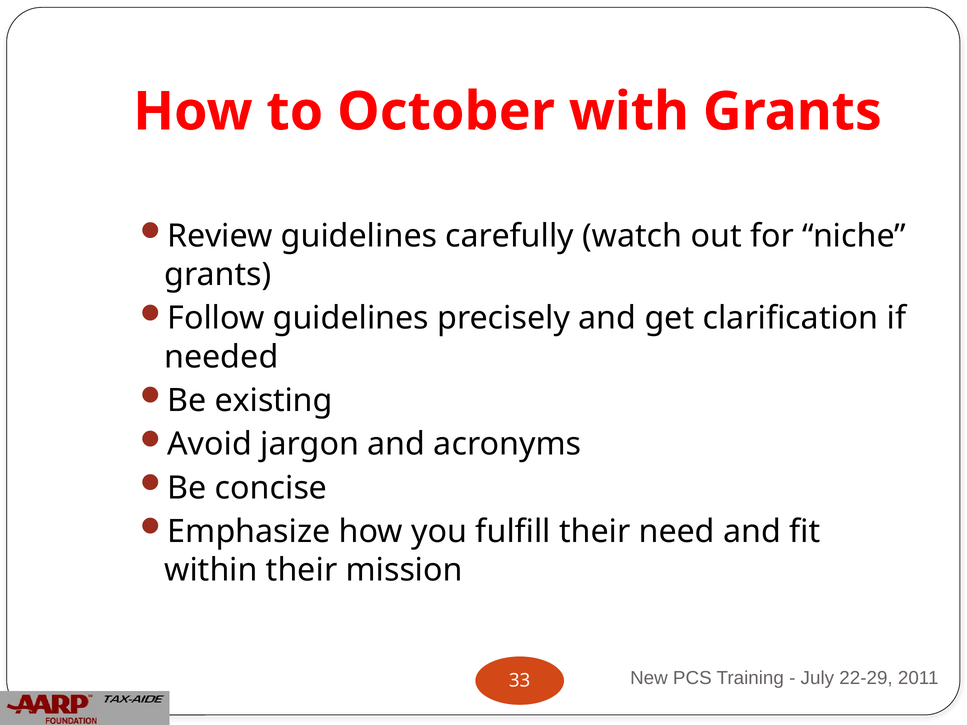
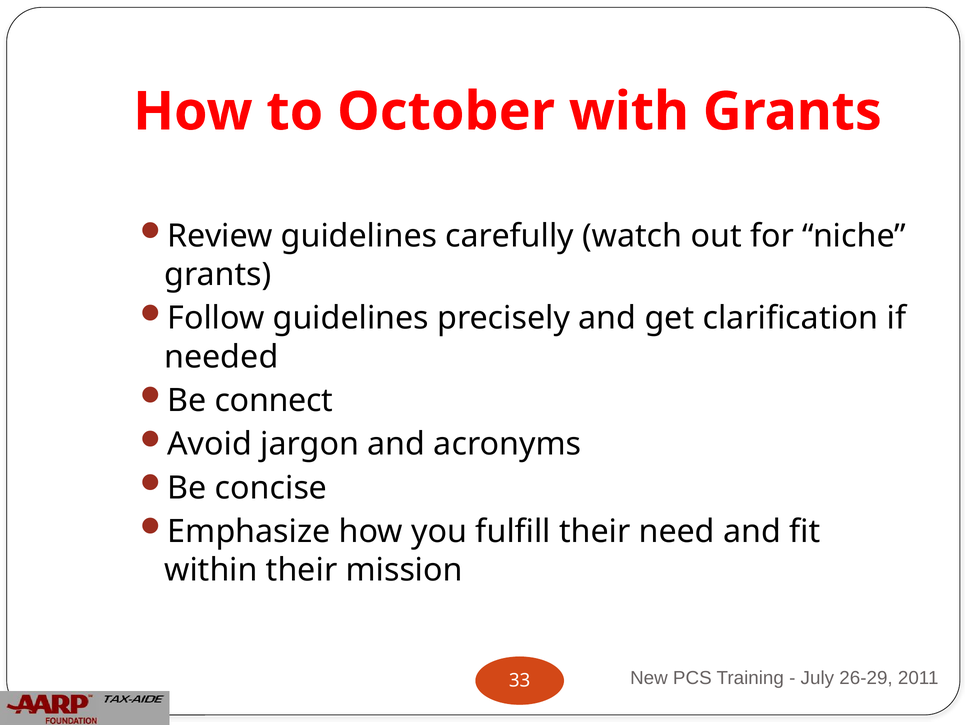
existing: existing -> connect
22-29: 22-29 -> 26-29
